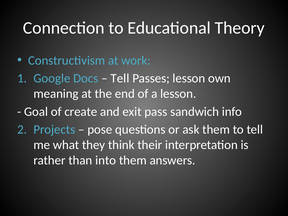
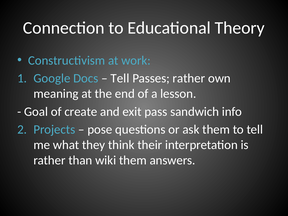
Passes lesson: lesson -> rather
into: into -> wiki
